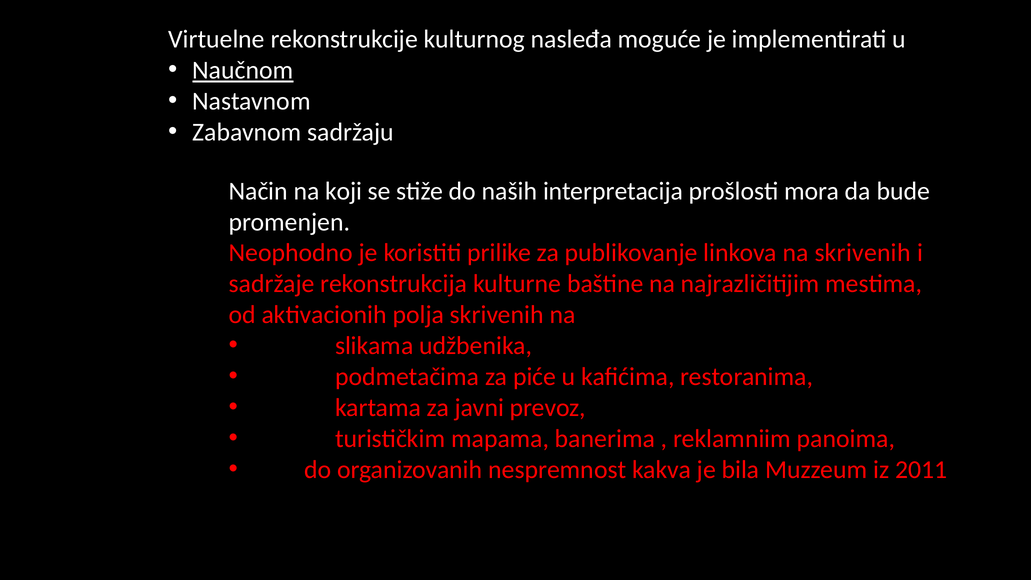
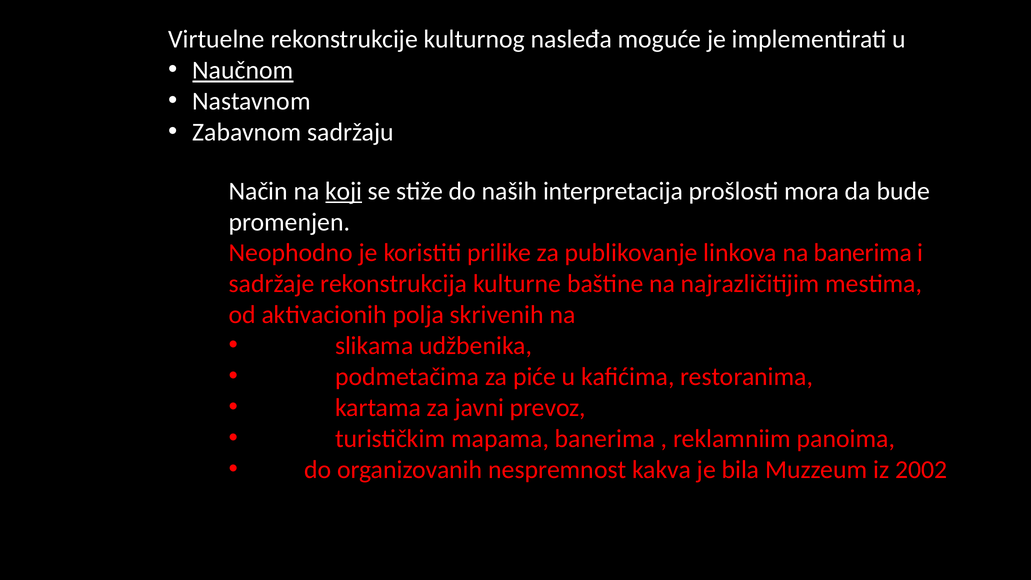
koji underline: none -> present
na skrivenih: skrivenih -> banerima
2011: 2011 -> 2002
